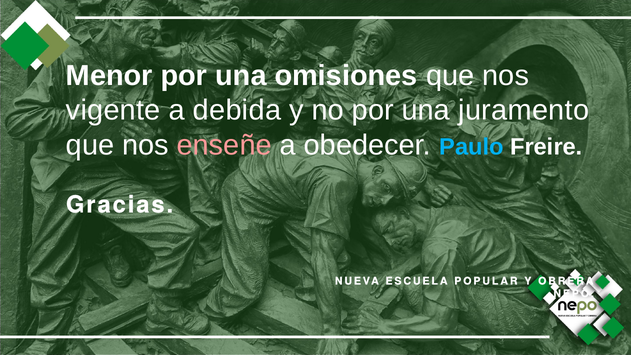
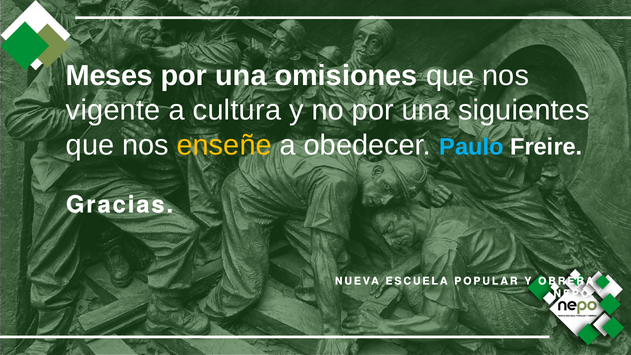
Menor: Menor -> Meses
debida: debida -> cultura
juramento: juramento -> siguientes
enseñe colour: pink -> yellow
